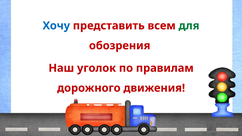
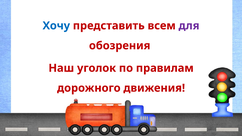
для colour: green -> purple
